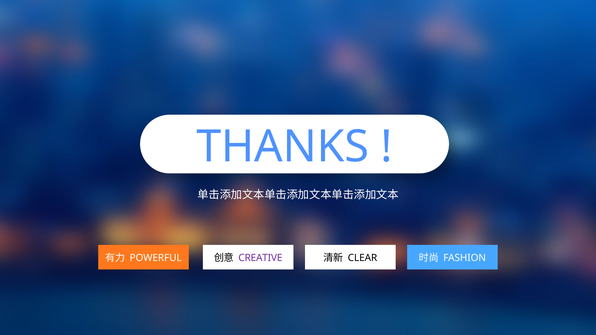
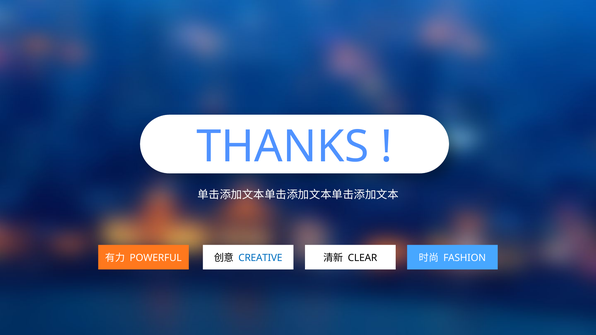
CREATIVE colour: purple -> blue
